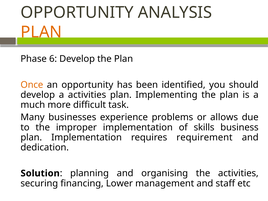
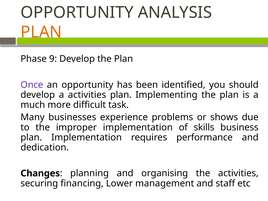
6: 6 -> 9
Once colour: orange -> purple
allows: allows -> shows
requirement: requirement -> performance
Solution: Solution -> Changes
